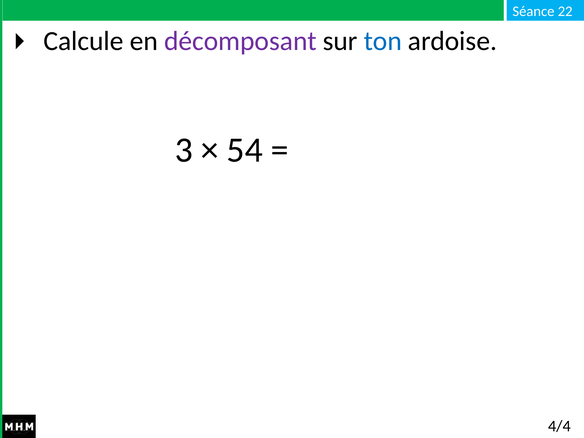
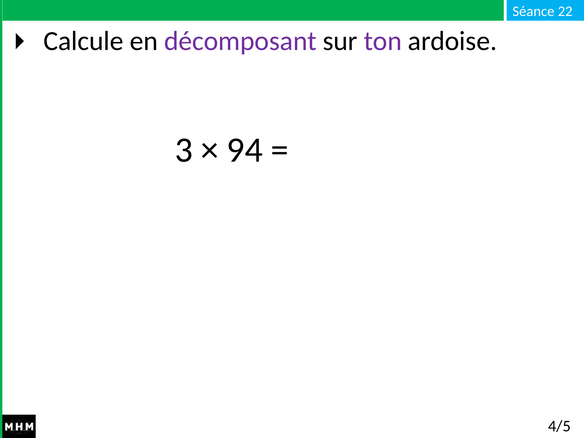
ton colour: blue -> purple
54: 54 -> 94
4/4: 4/4 -> 4/5
